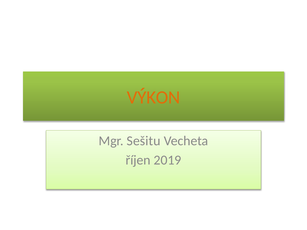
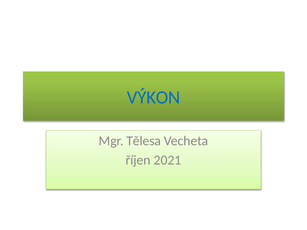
VÝKON colour: orange -> blue
Sešitu: Sešitu -> Tělesa
2019: 2019 -> 2021
